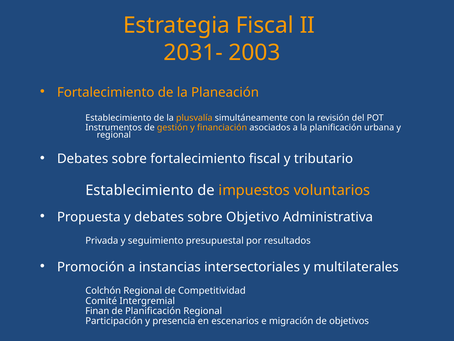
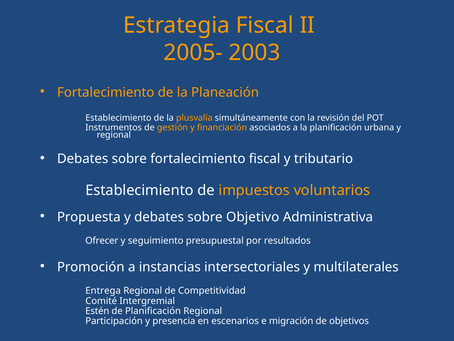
2031-: 2031- -> 2005-
Privada: Privada -> Ofrecer
Colchón: Colchón -> Entrega
Finan: Finan -> Estén
